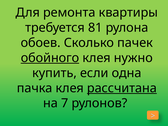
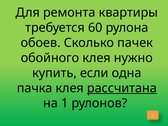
81: 81 -> 60
обойного underline: present -> none
7: 7 -> 1
